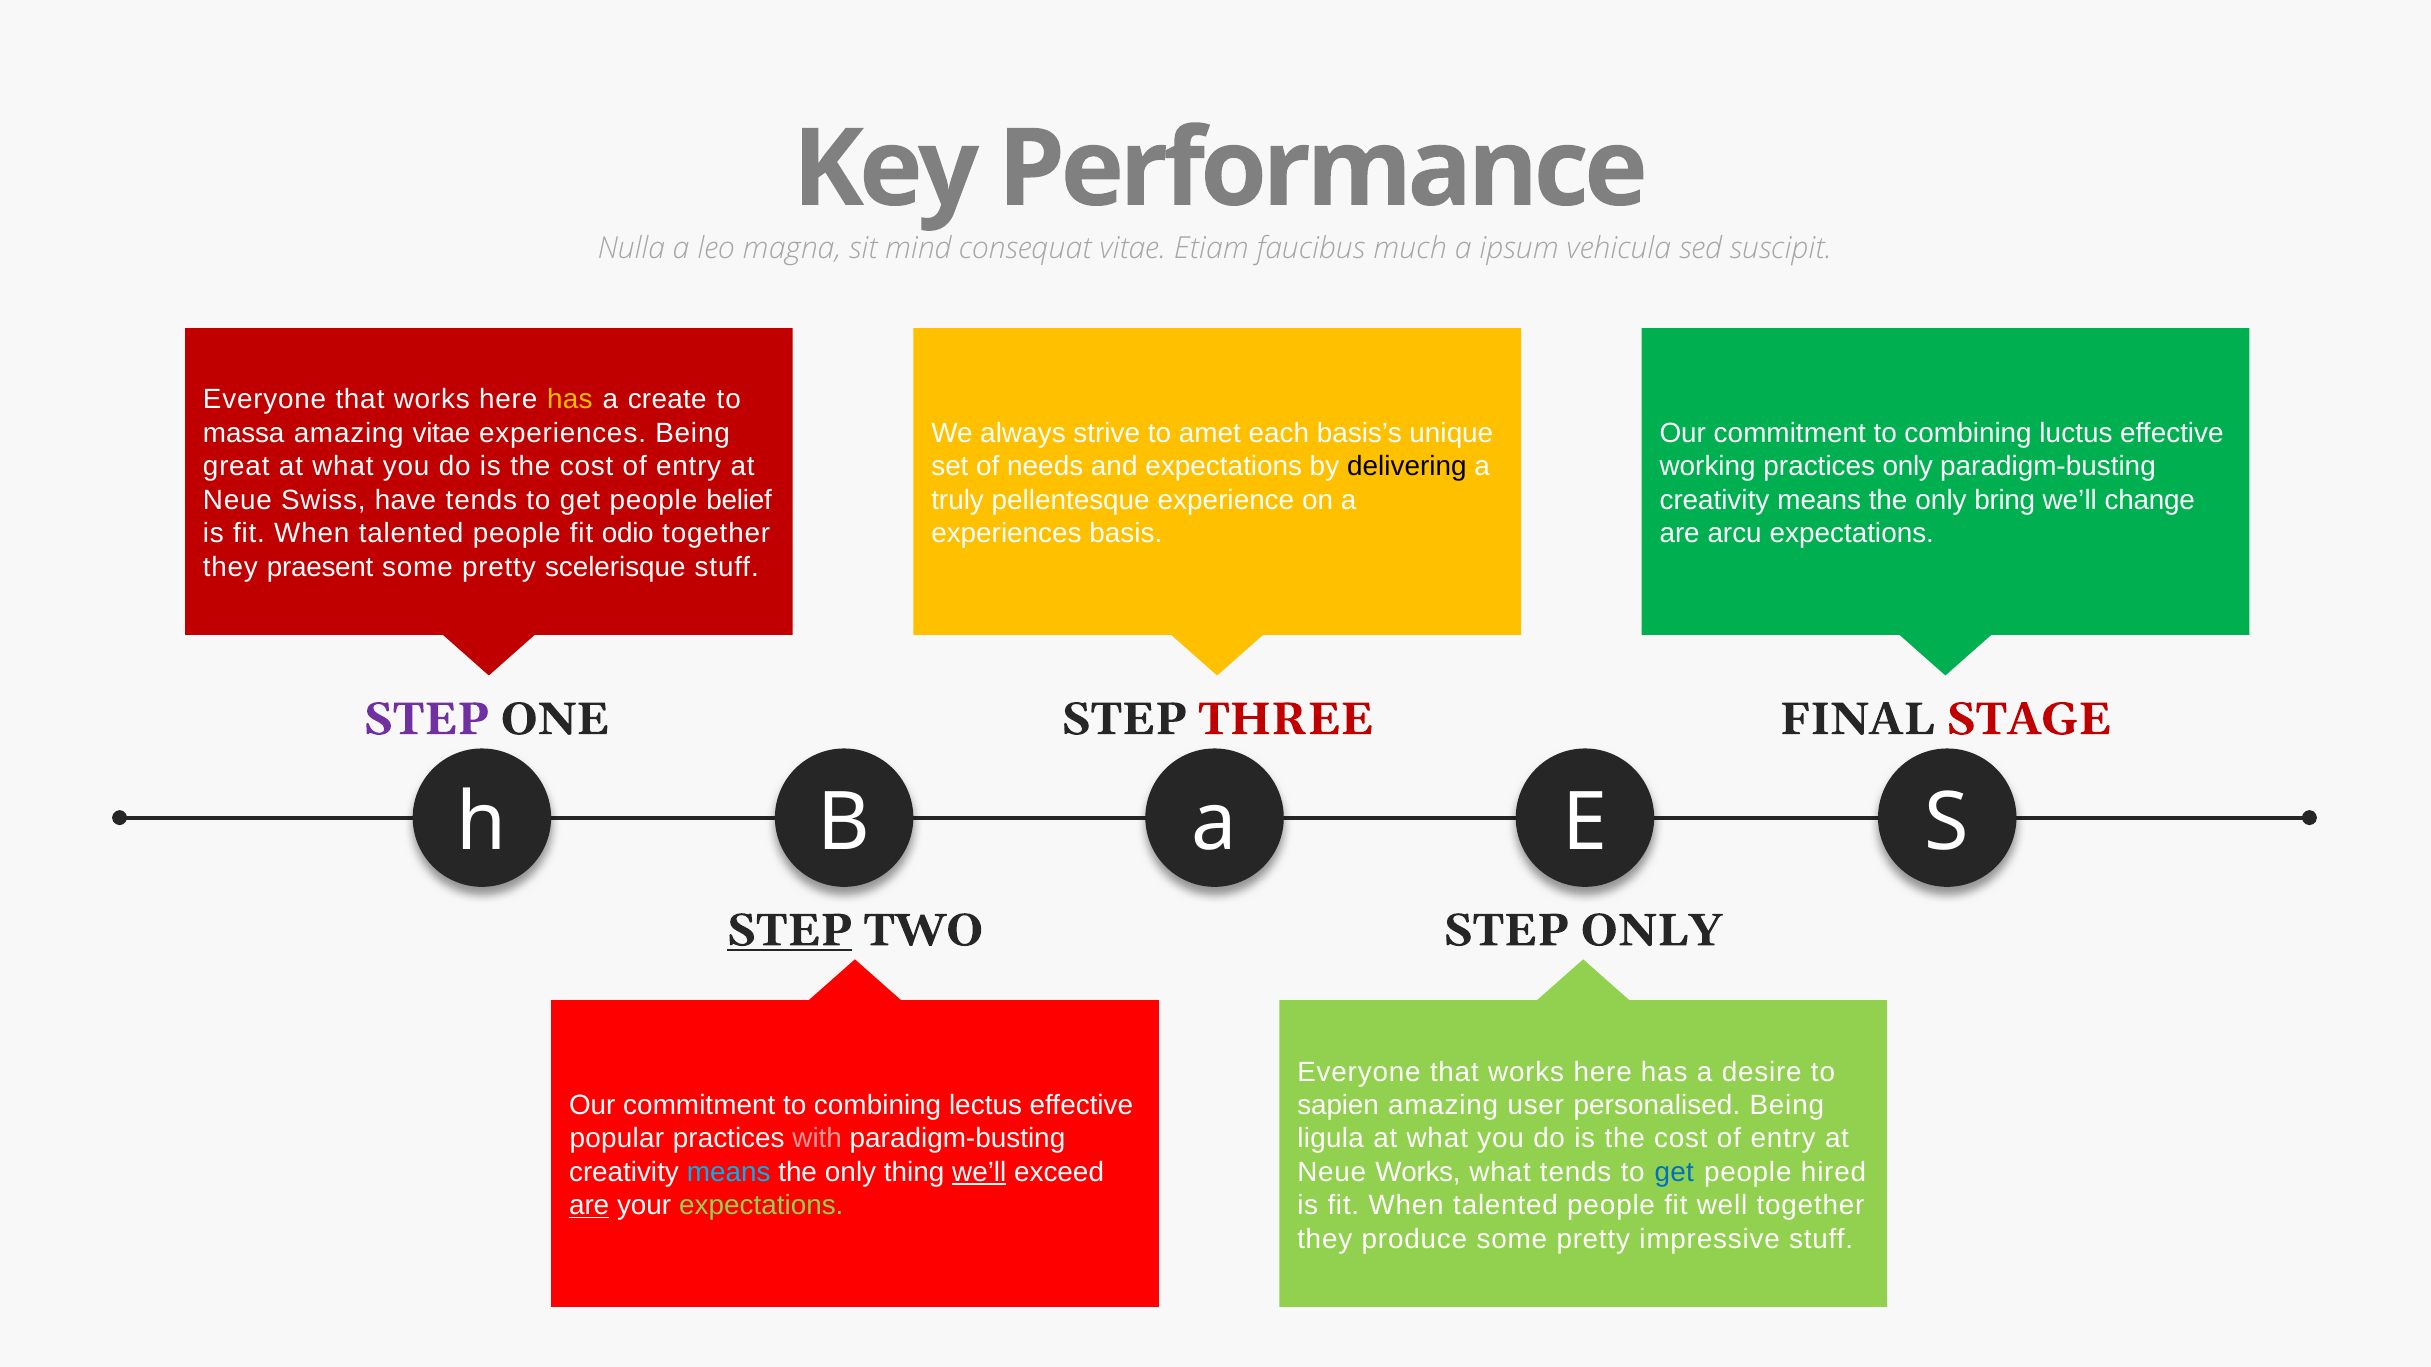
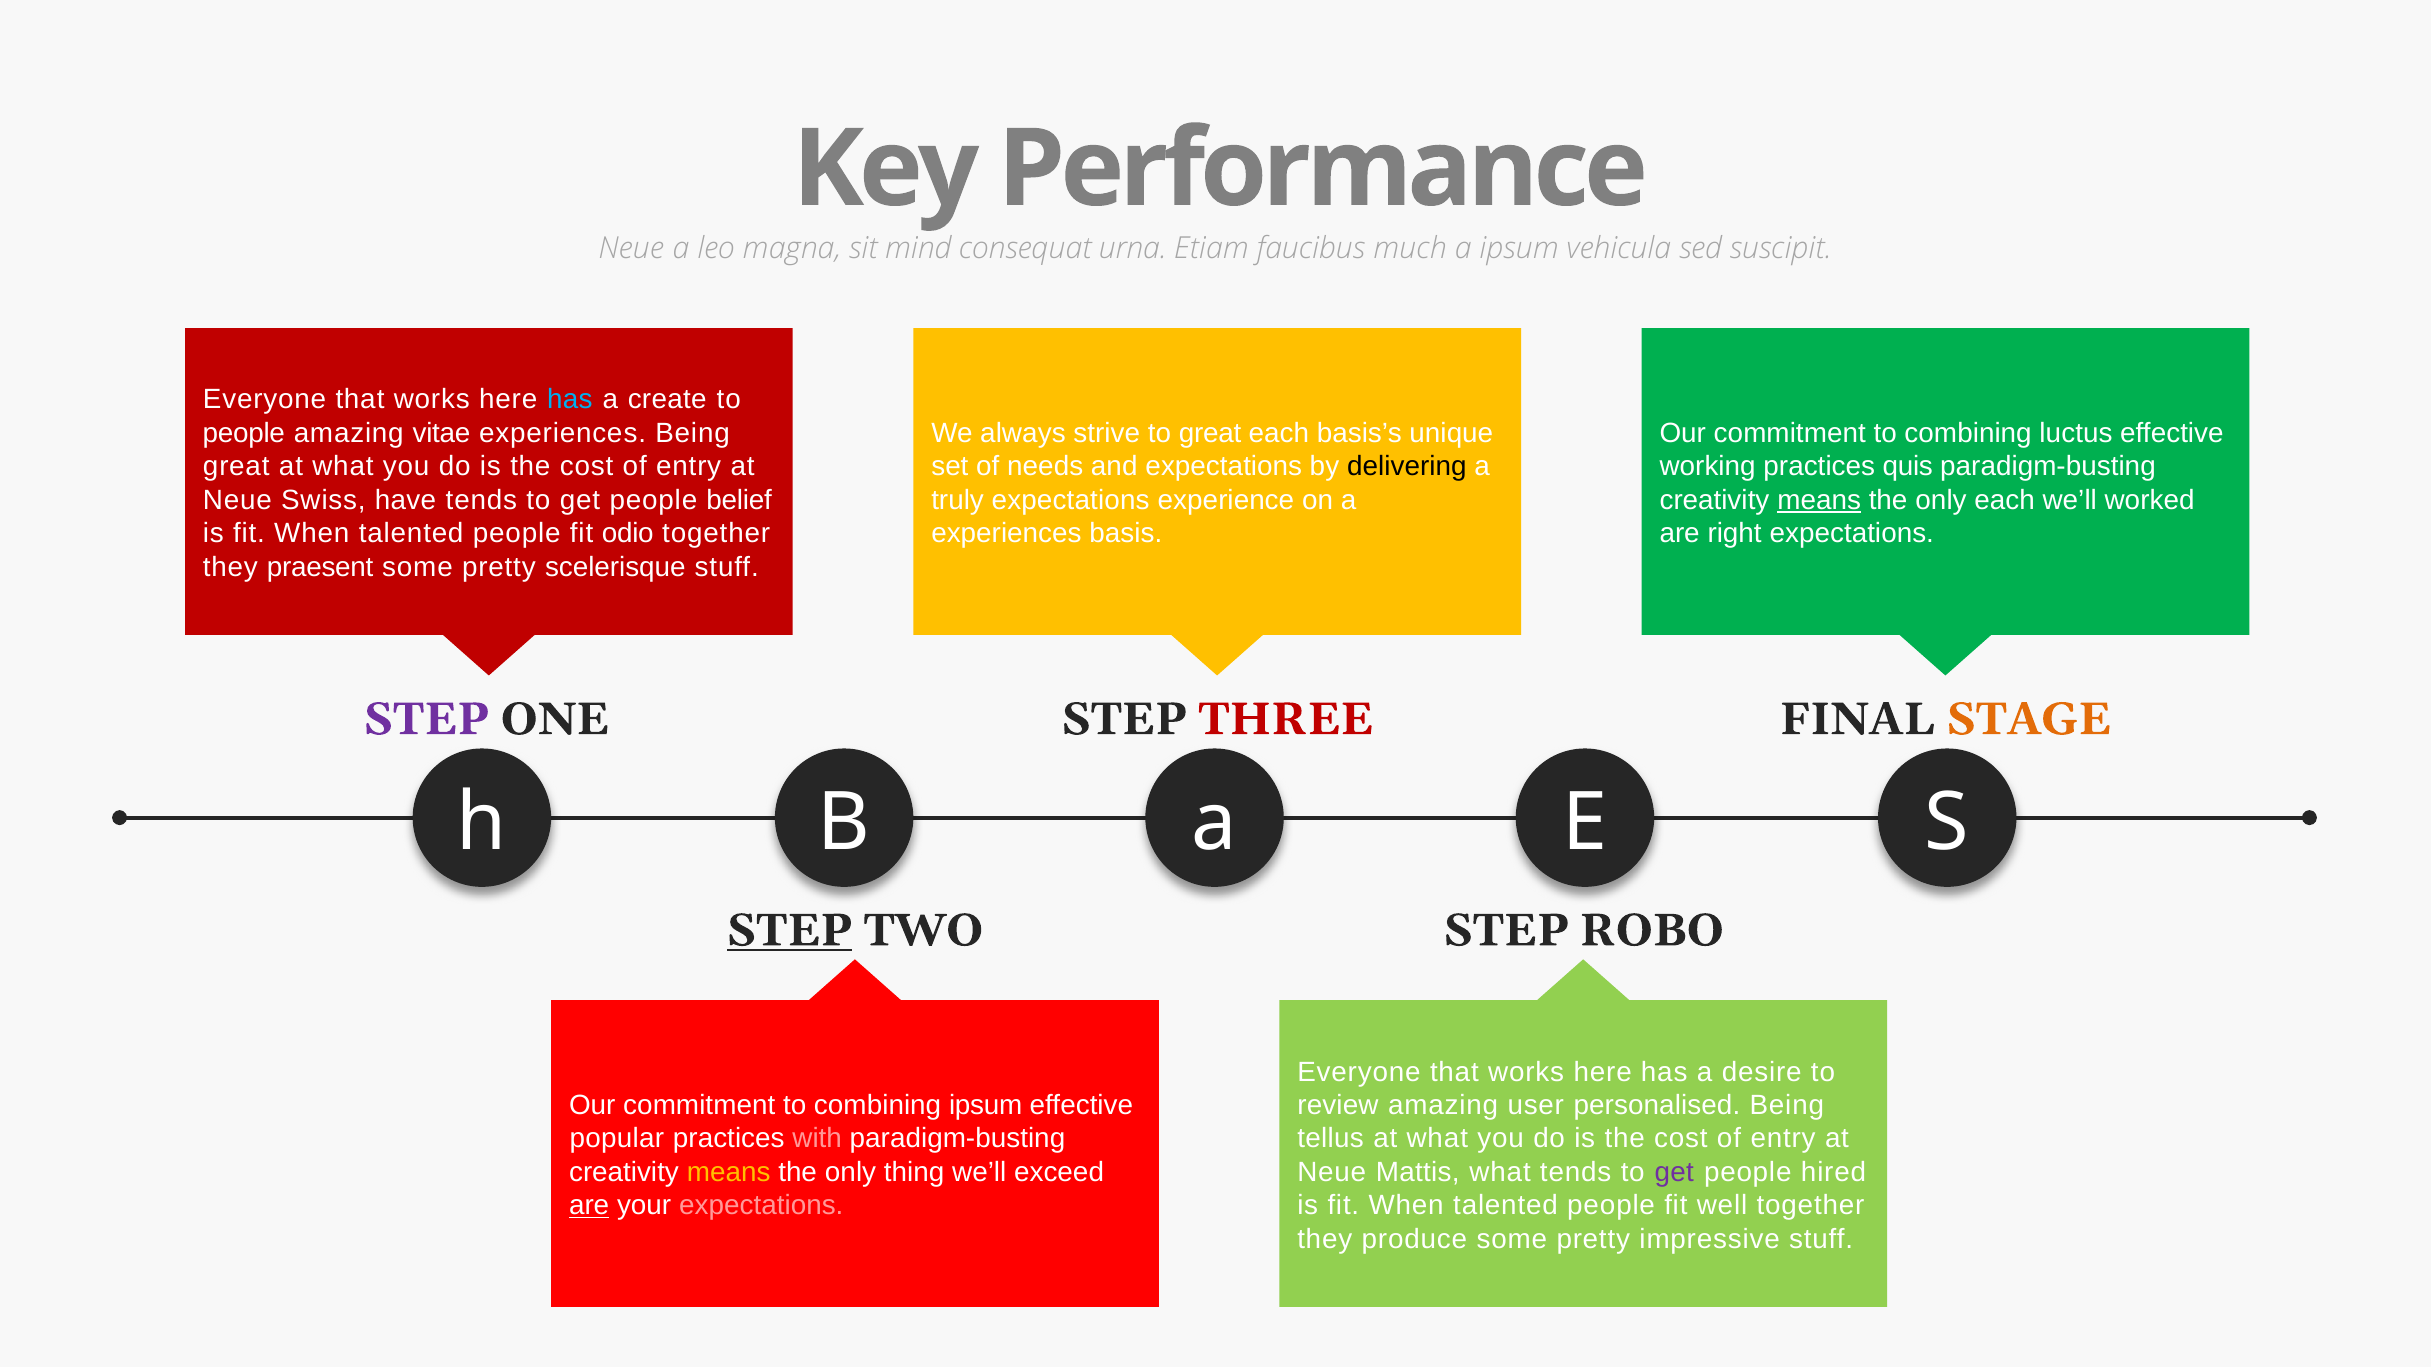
Nulla at (631, 248): Nulla -> Neue
consequat vitae: vitae -> urna
has at (570, 400) colour: yellow -> light blue
massa at (244, 433): massa -> people
to amet: amet -> great
practices only: only -> quis
truly pellentesque: pellentesque -> expectations
means at (1819, 500) underline: none -> present
only bring: bring -> each
change: change -> worked
arcu: arcu -> right
STAGE colour: red -> orange
STEP ONLY: ONLY -> ROBO
combining lectus: lectus -> ipsum
sapien: sapien -> review
ligula: ligula -> tellus
means at (729, 1173) colour: light blue -> yellow
we’ll at (979, 1173) underline: present -> none
Neue Works: Works -> Mattis
get at (1674, 1173) colour: blue -> purple
expectations at (761, 1206) colour: light green -> pink
